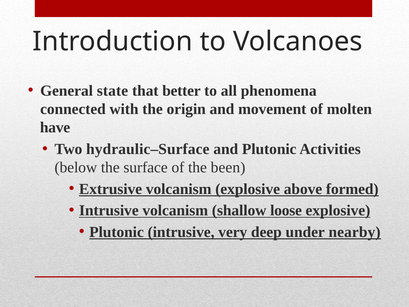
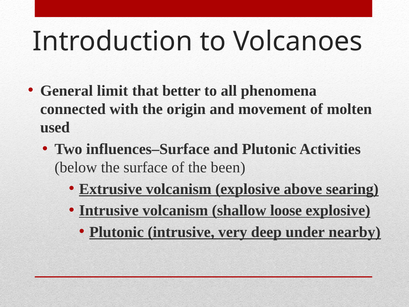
state: state -> limit
have: have -> used
hydraulic–Surface: hydraulic–Surface -> influences–Surface
formed: formed -> searing
